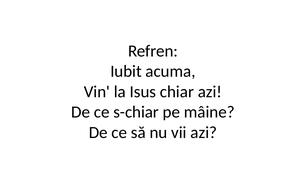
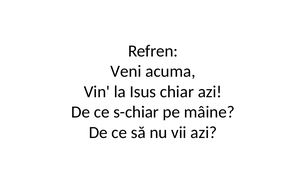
Iubit: Iubit -> Veni
